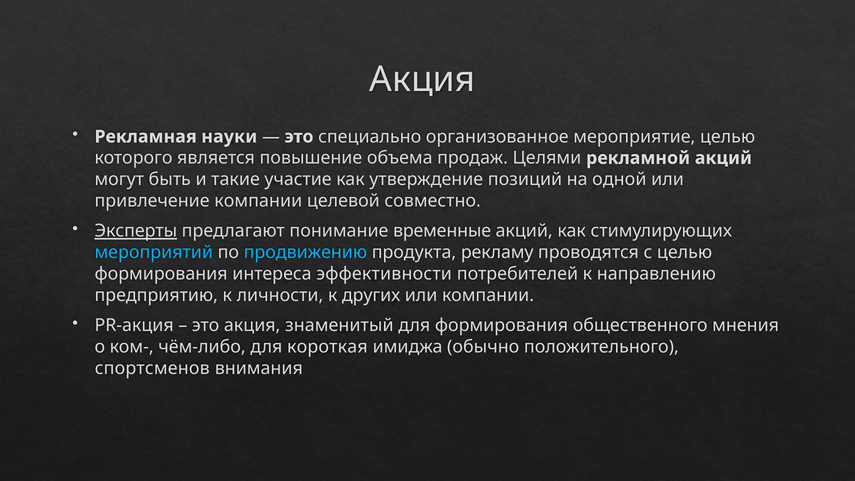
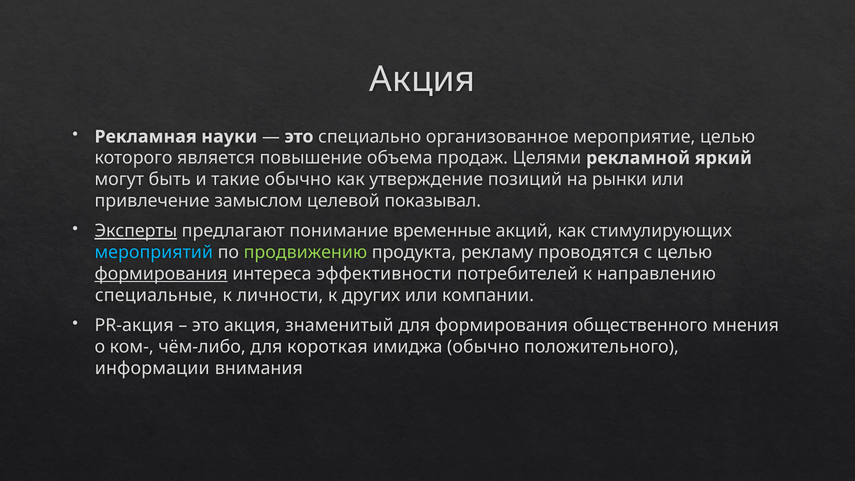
рекламной акций: акций -> яркий
такие участие: участие -> обычно
одной: одной -> рынки
привлечение компании: компании -> замыслом
совместно: совместно -> показывал
продвижению colour: light blue -> light green
формирования at (161, 274) underline: none -> present
предприятию: предприятию -> специальные
спортсменов: спортсменов -> информации
